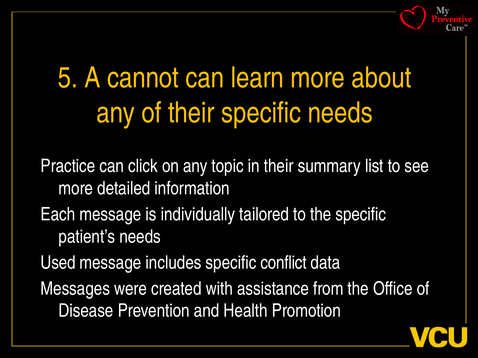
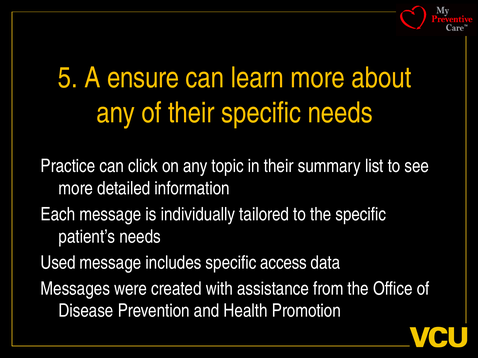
cannot: cannot -> ensure
conflict: conflict -> access
